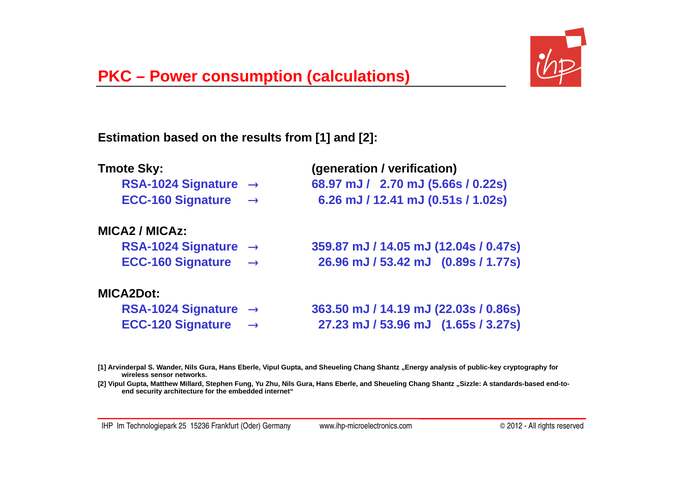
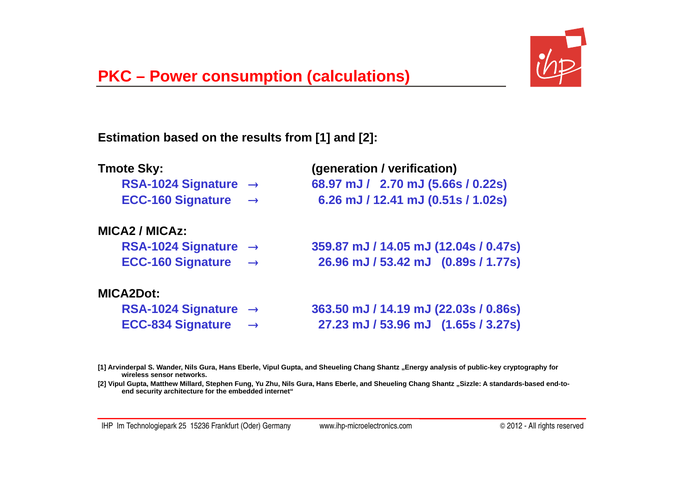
ECC-120: ECC-120 -> ECC-834
